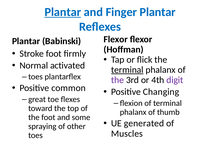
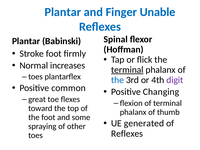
Plantar at (63, 12) underline: present -> none
Finger Plantar: Plantar -> Unable
Flexor at (116, 39): Flexor -> Spinal
activated: activated -> increases
the at (117, 80) colour: purple -> blue
Muscles at (127, 134): Muscles -> Reflexes
